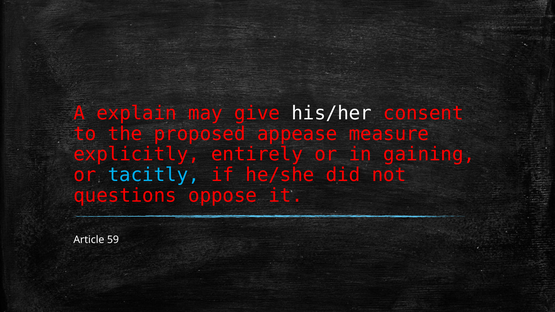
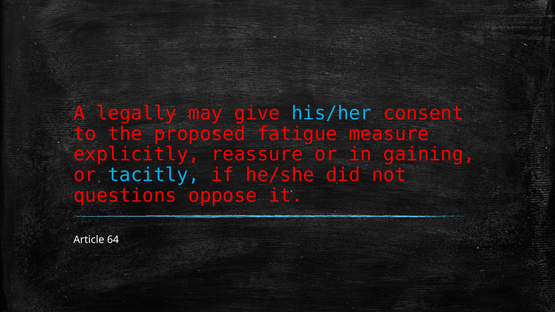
explain: explain -> legally
his/her colour: white -> light blue
appease: appease -> fatigue
entirely: entirely -> reassure
59: 59 -> 64
